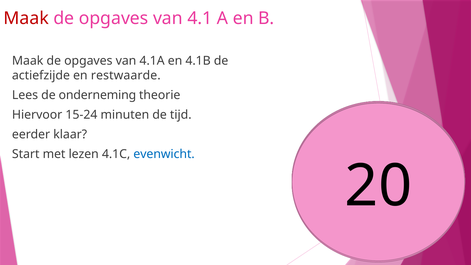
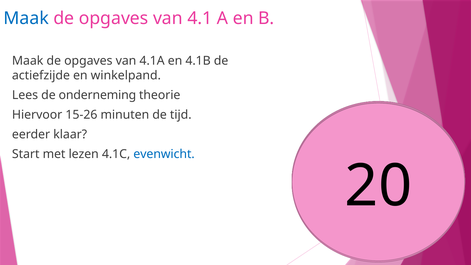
Maak at (26, 18) colour: red -> blue
restwaarde: restwaarde -> winkelpand
15-24: 15-24 -> 15-26
